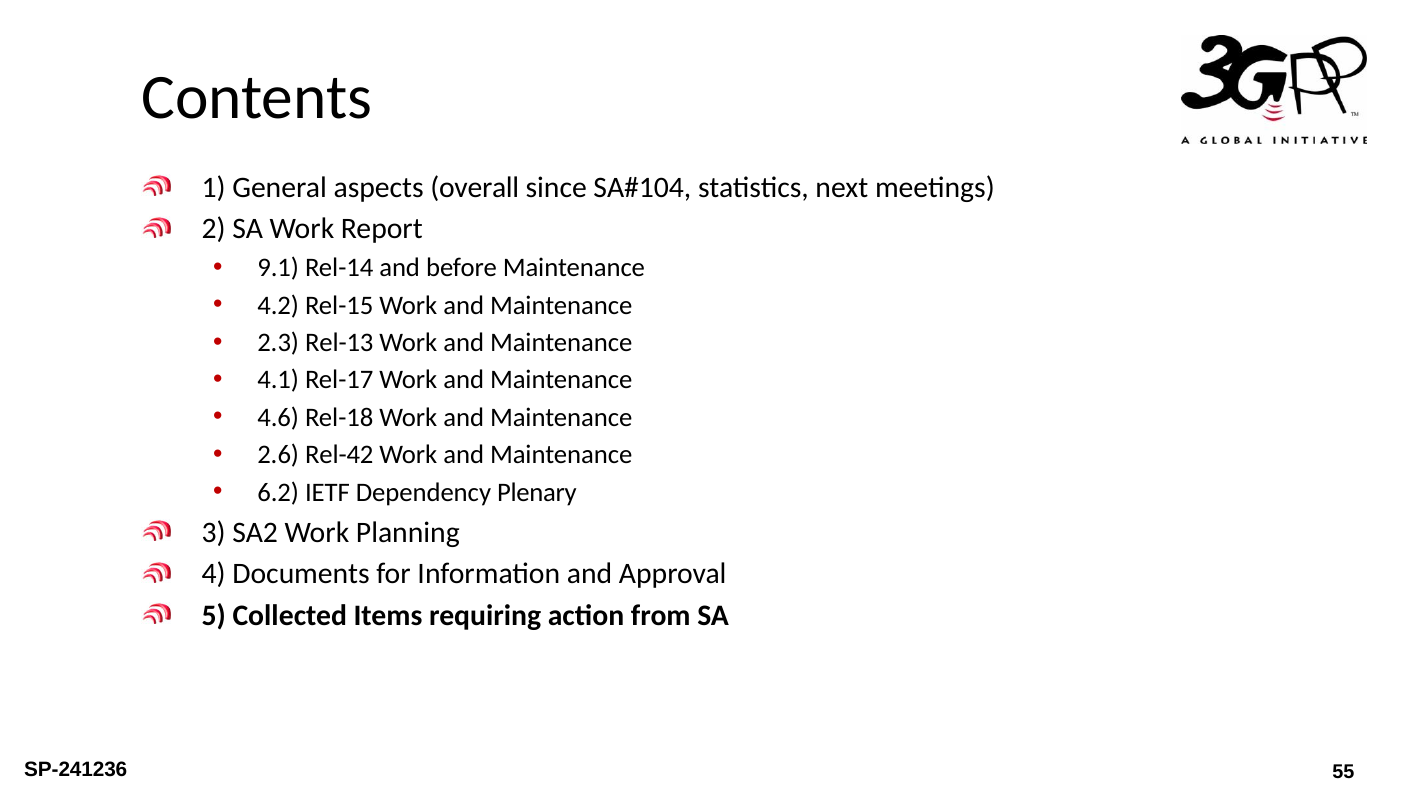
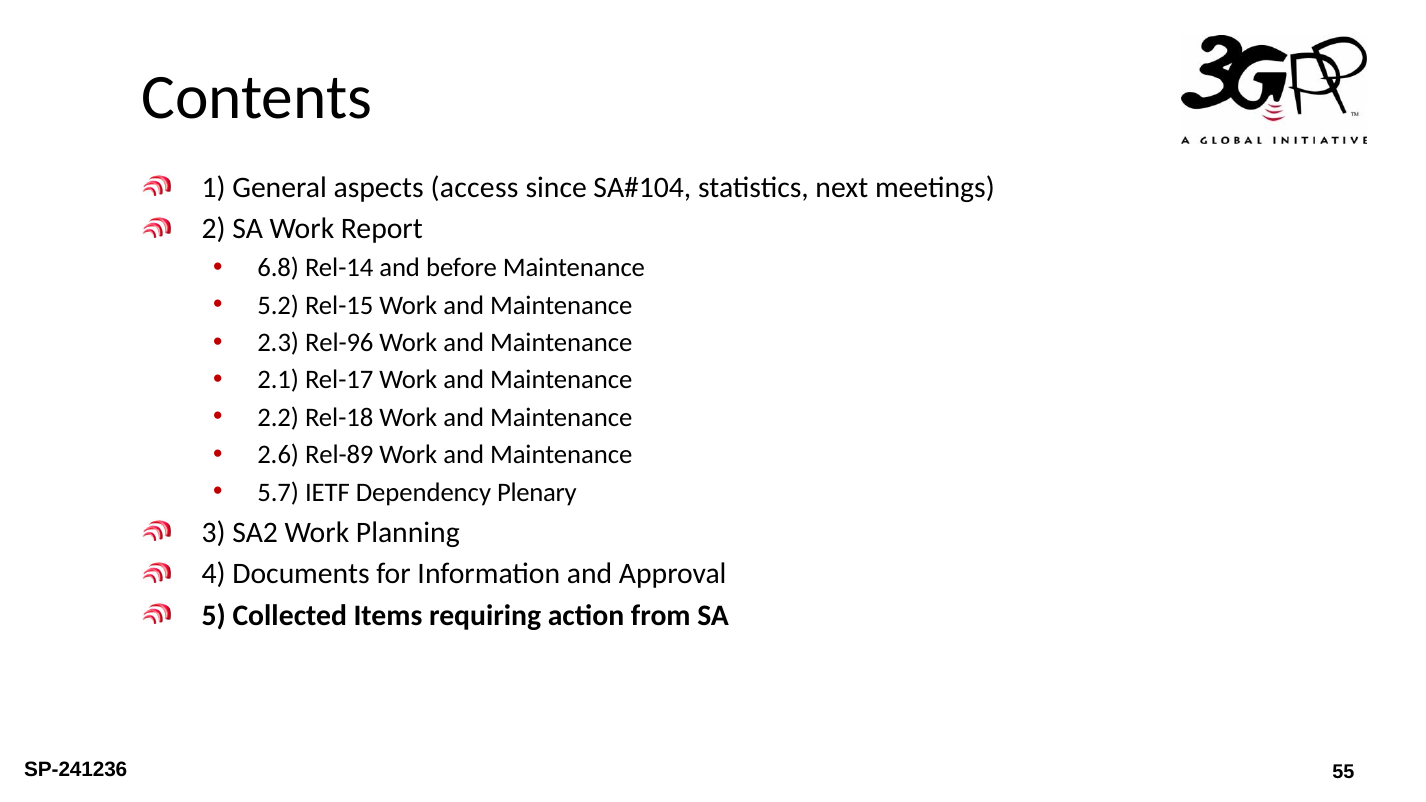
overall: overall -> access
9.1: 9.1 -> 6.8
4.2: 4.2 -> 5.2
Rel-13: Rel-13 -> Rel-96
4.1: 4.1 -> 2.1
4.6: 4.6 -> 2.2
Rel-42: Rel-42 -> Rel-89
6.2: 6.2 -> 5.7
